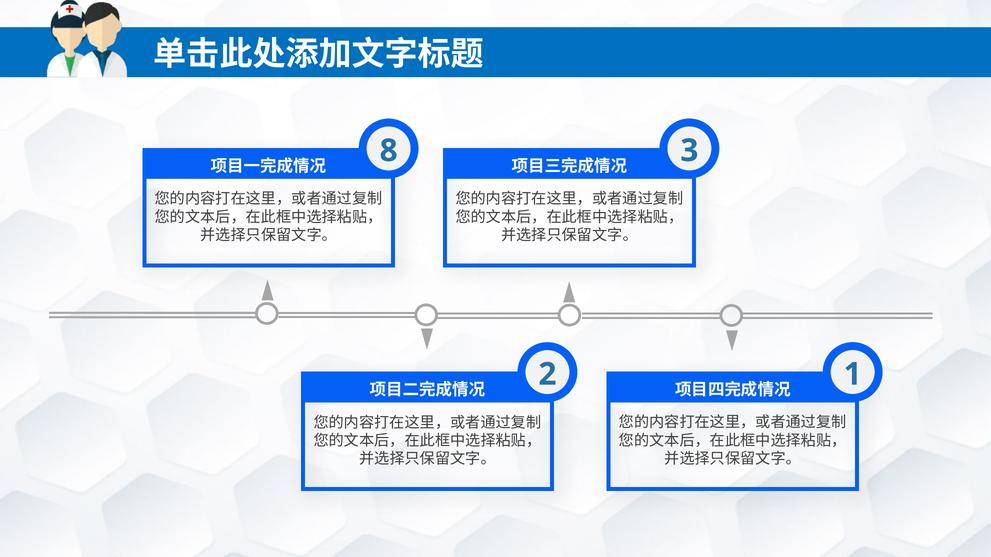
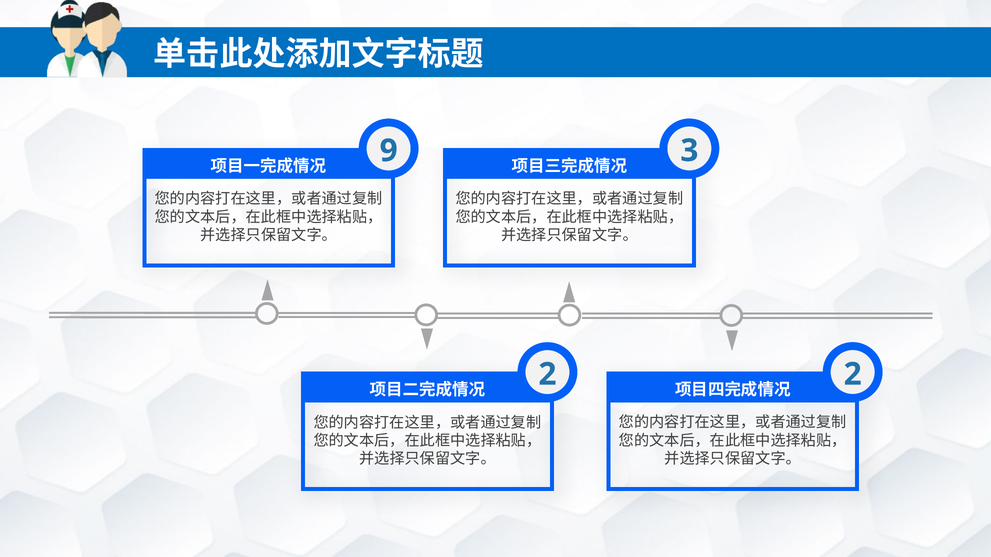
8: 8 -> 9
1 at (853, 375): 1 -> 2
